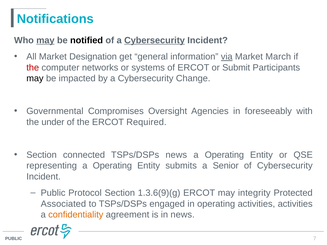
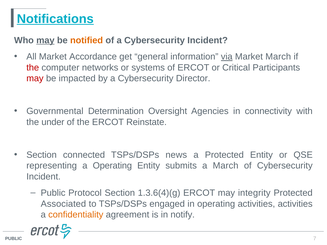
Notifications underline: none -> present
notified colour: black -> orange
Cybersecurity at (155, 40) underline: present -> none
Designation: Designation -> Accordance
Submit: Submit -> Critical
may at (35, 79) colour: black -> red
Change: Change -> Director
Compromises: Compromises -> Determination
foreseeably: foreseeably -> connectivity
Required: Required -> Reinstate
Operating at (224, 155): Operating -> Protected
a Senior: Senior -> March
1.3.6(9)(g: 1.3.6(9)(g -> 1.3.6(4)(g
in news: news -> notify
